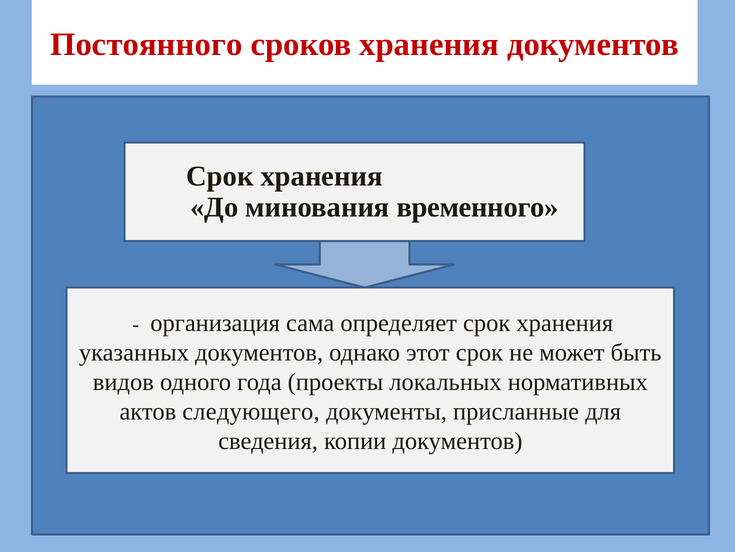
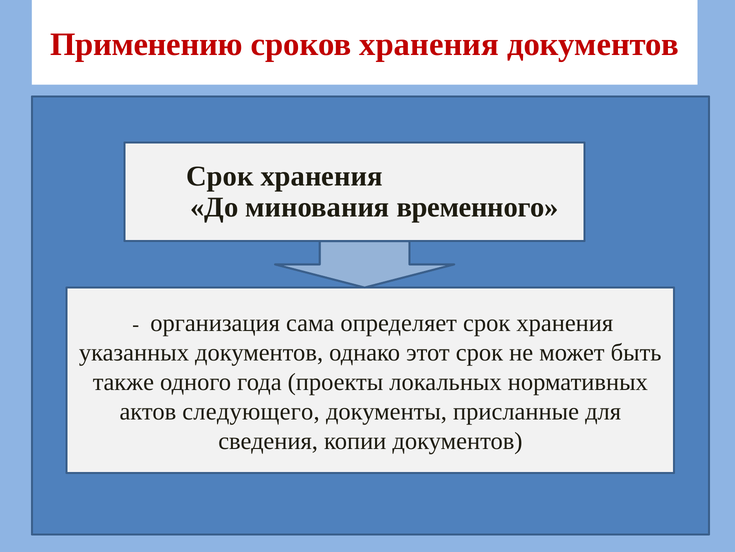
Постоянного: Постоянного -> Применению
видов: видов -> также
